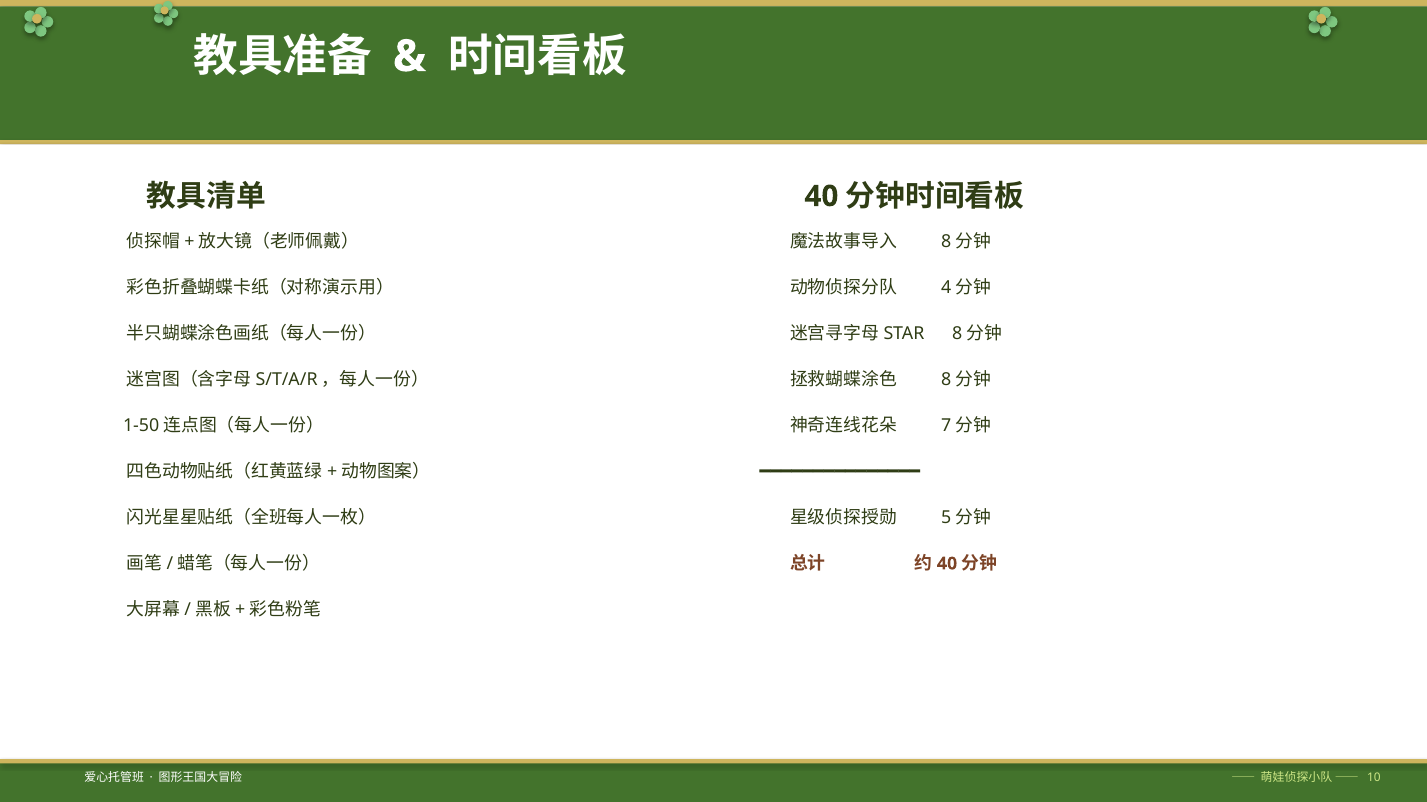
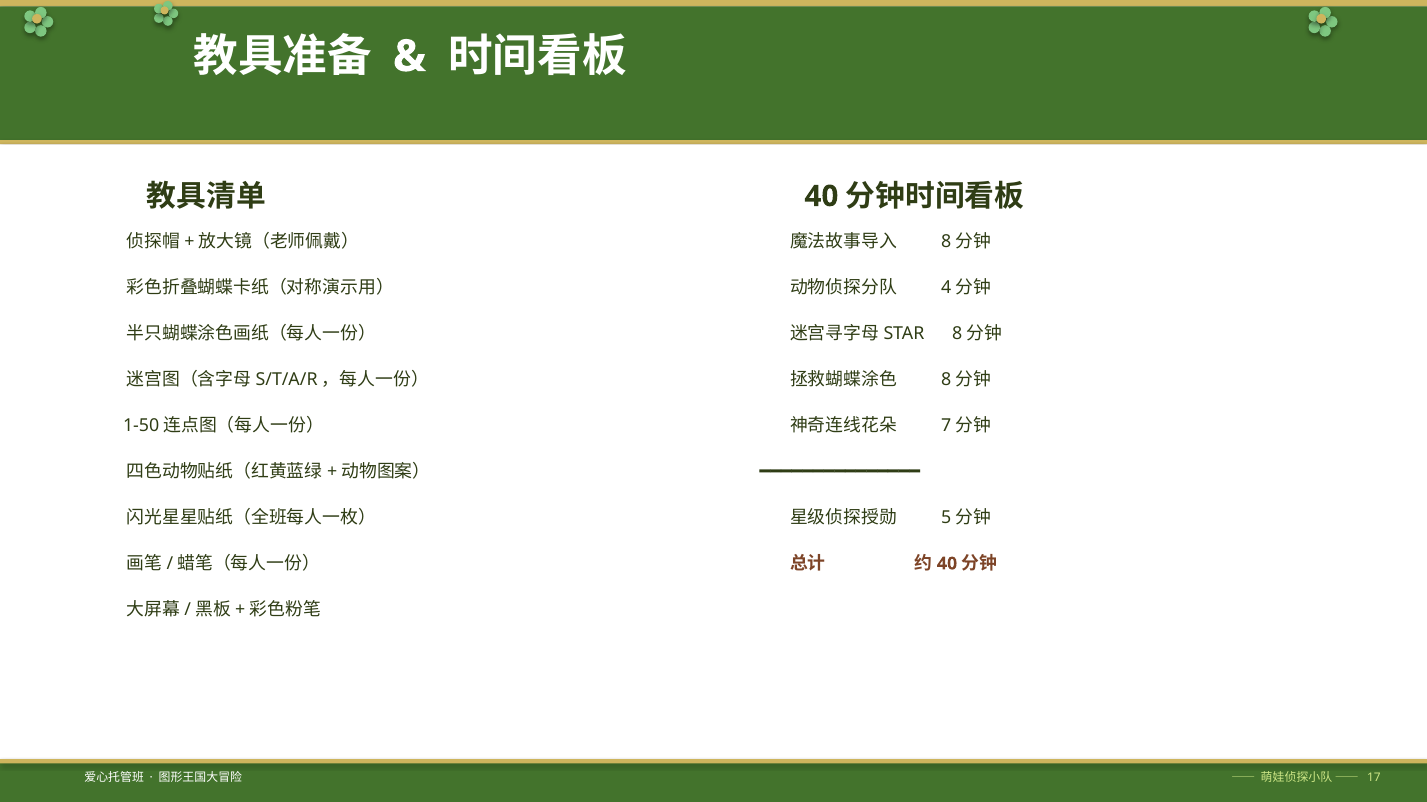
10: 10 -> 17
